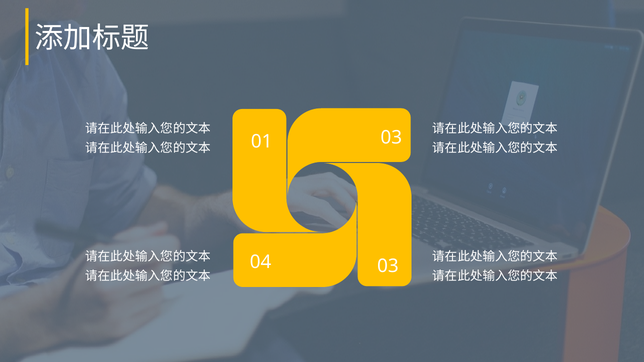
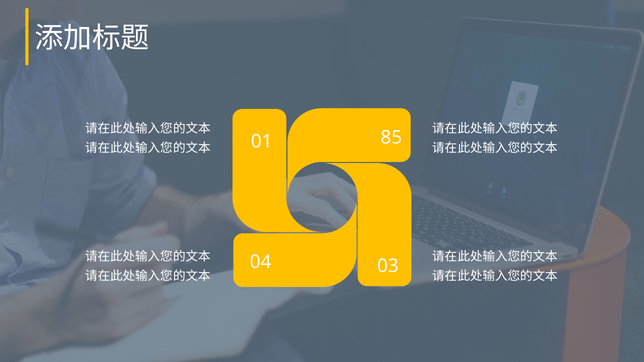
01 03: 03 -> 85
